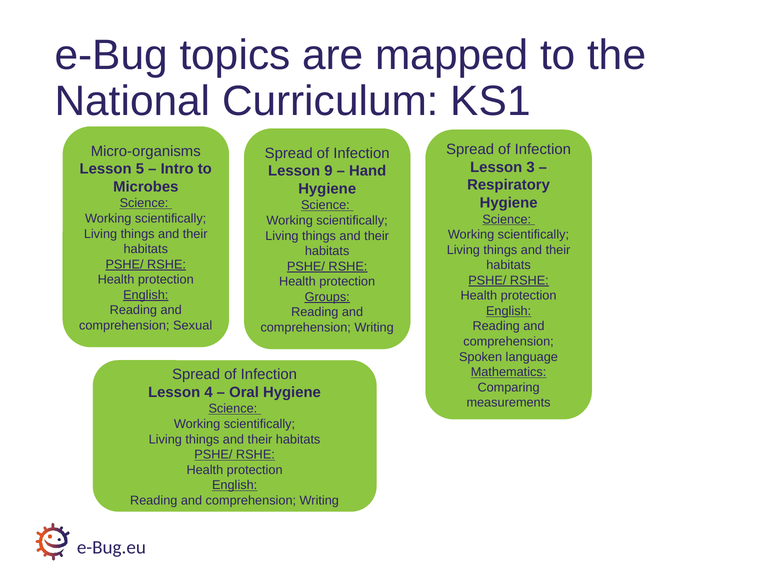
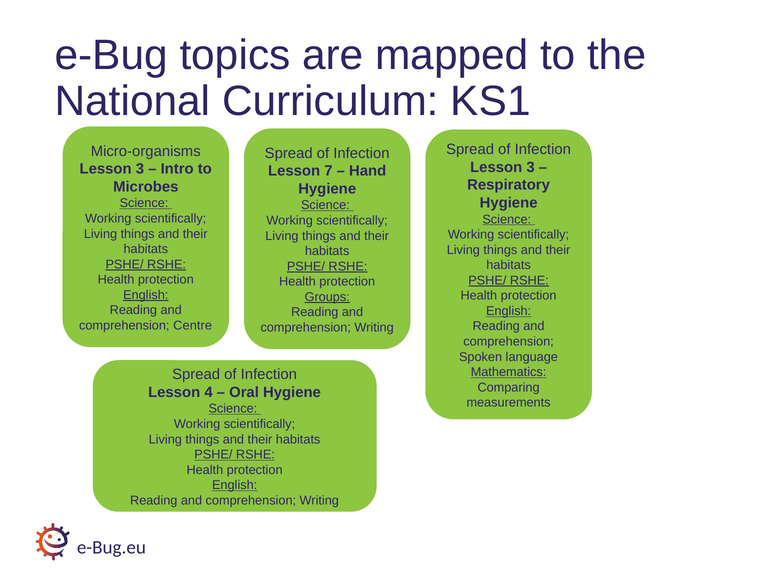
5 at (140, 169): 5 -> 3
9: 9 -> 7
Sexual: Sexual -> Centre
